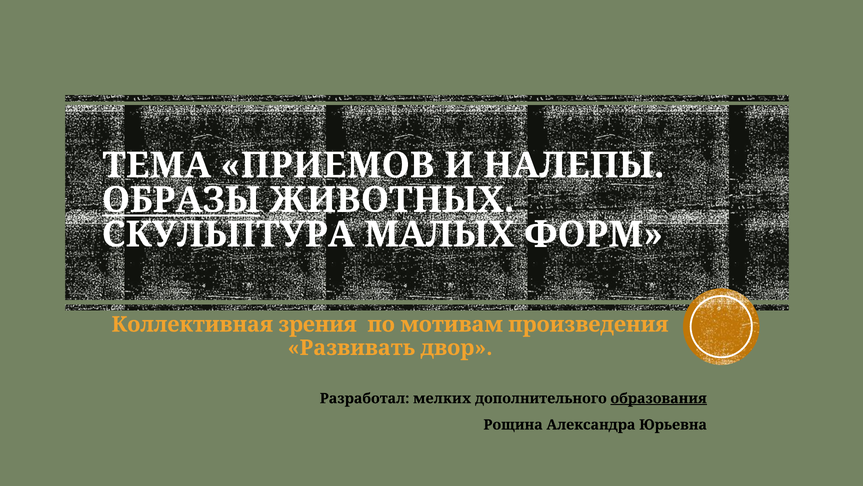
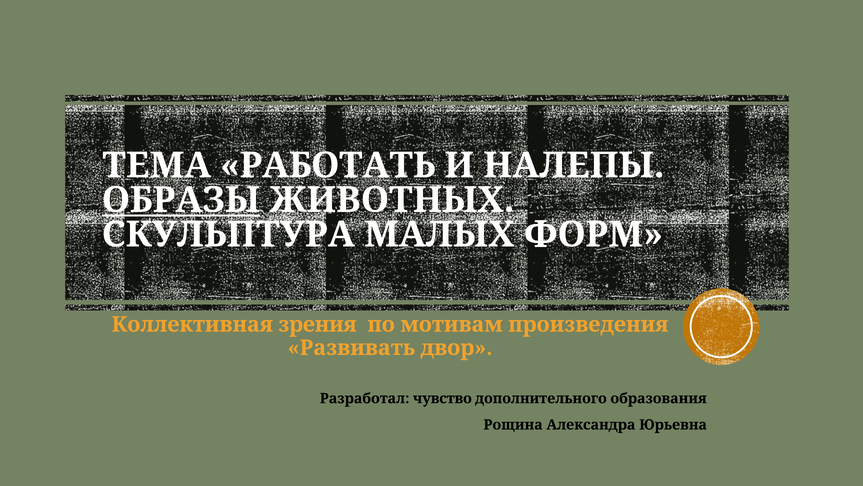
ПРИЕМОВ: ПРИЕМОВ -> РАБОТАТЬ
мелких: мелких -> чувство
образования underline: present -> none
